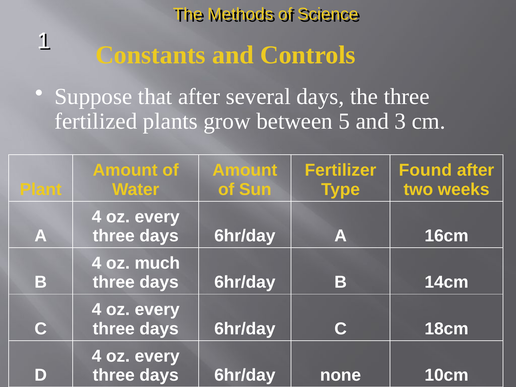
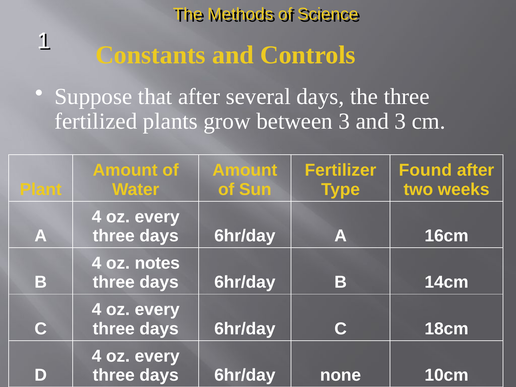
between 5: 5 -> 3
much: much -> notes
